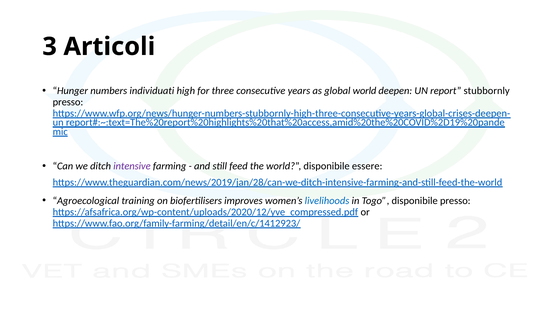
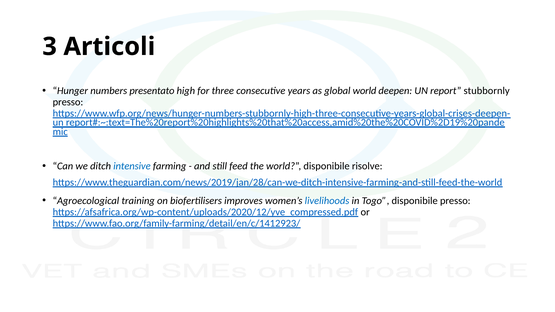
individuati: individuati -> presentato
intensive colour: purple -> blue
essere: essere -> risolve
